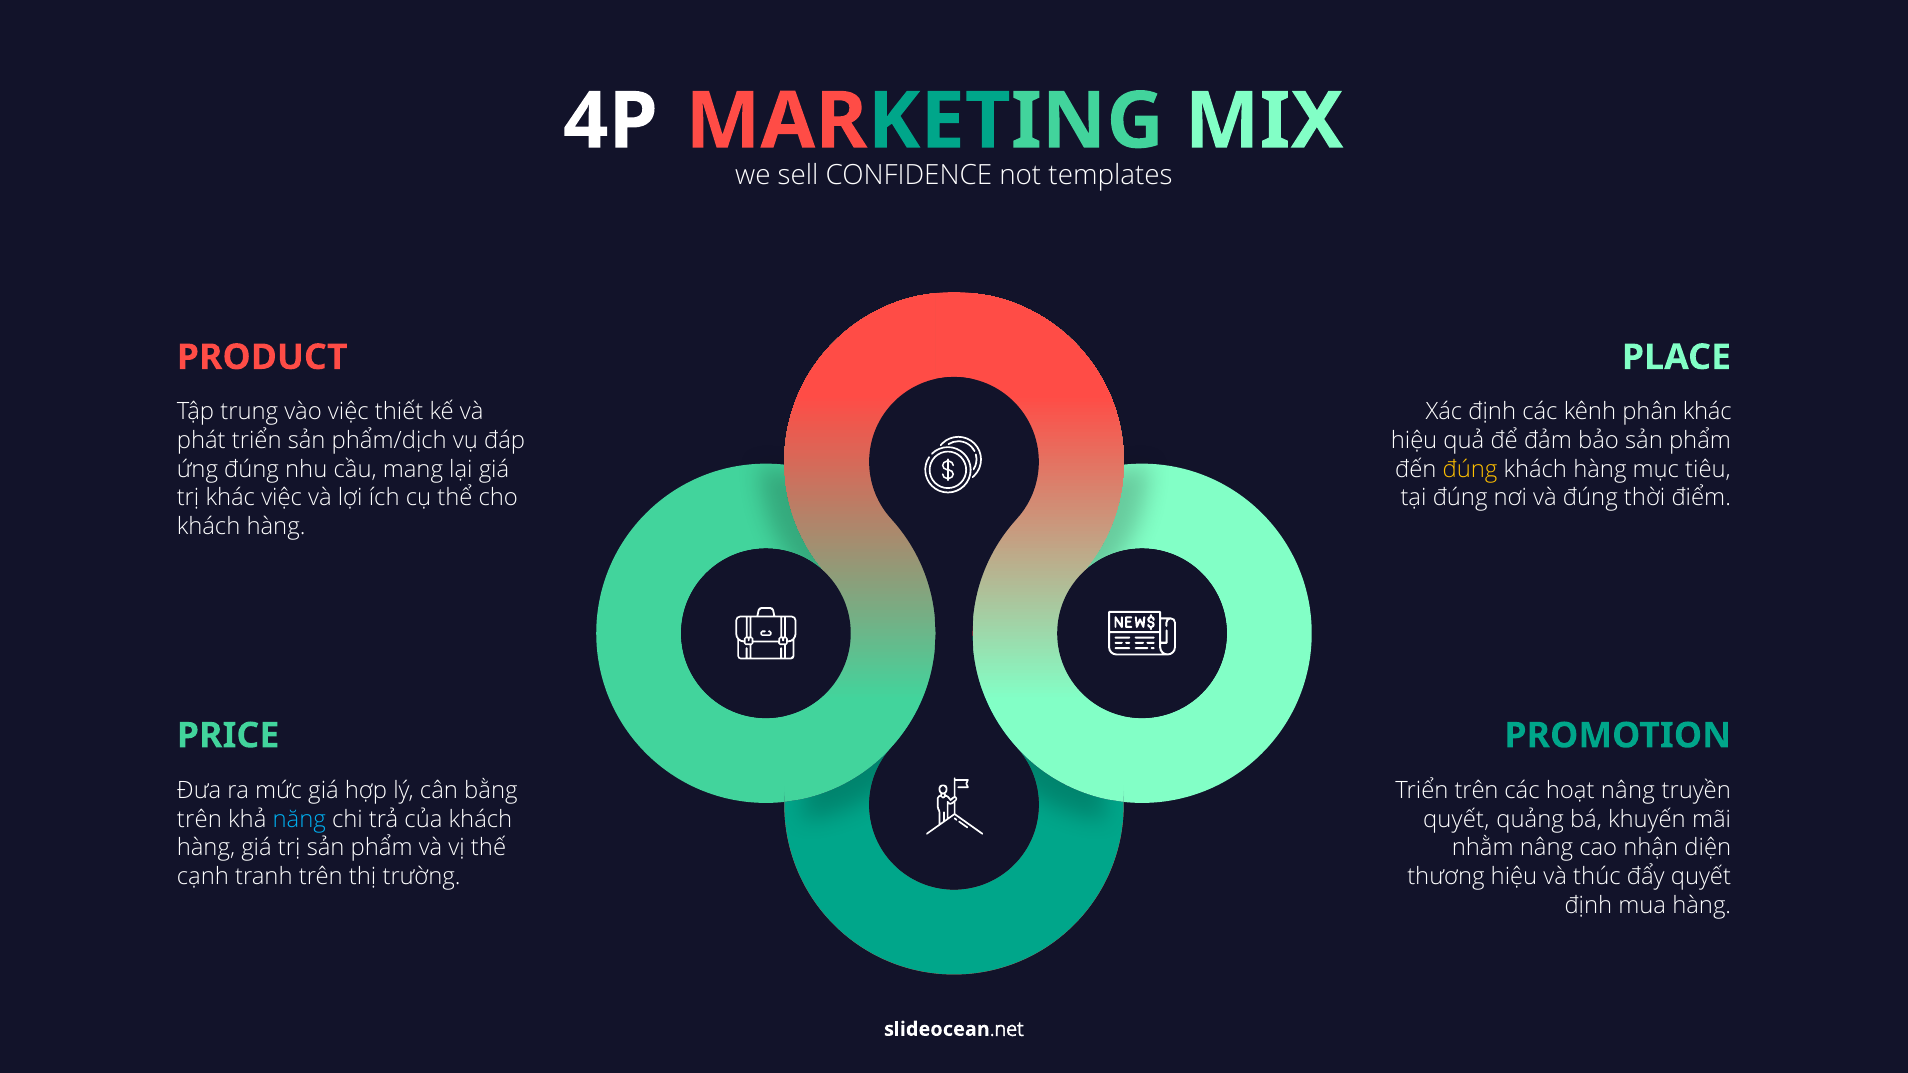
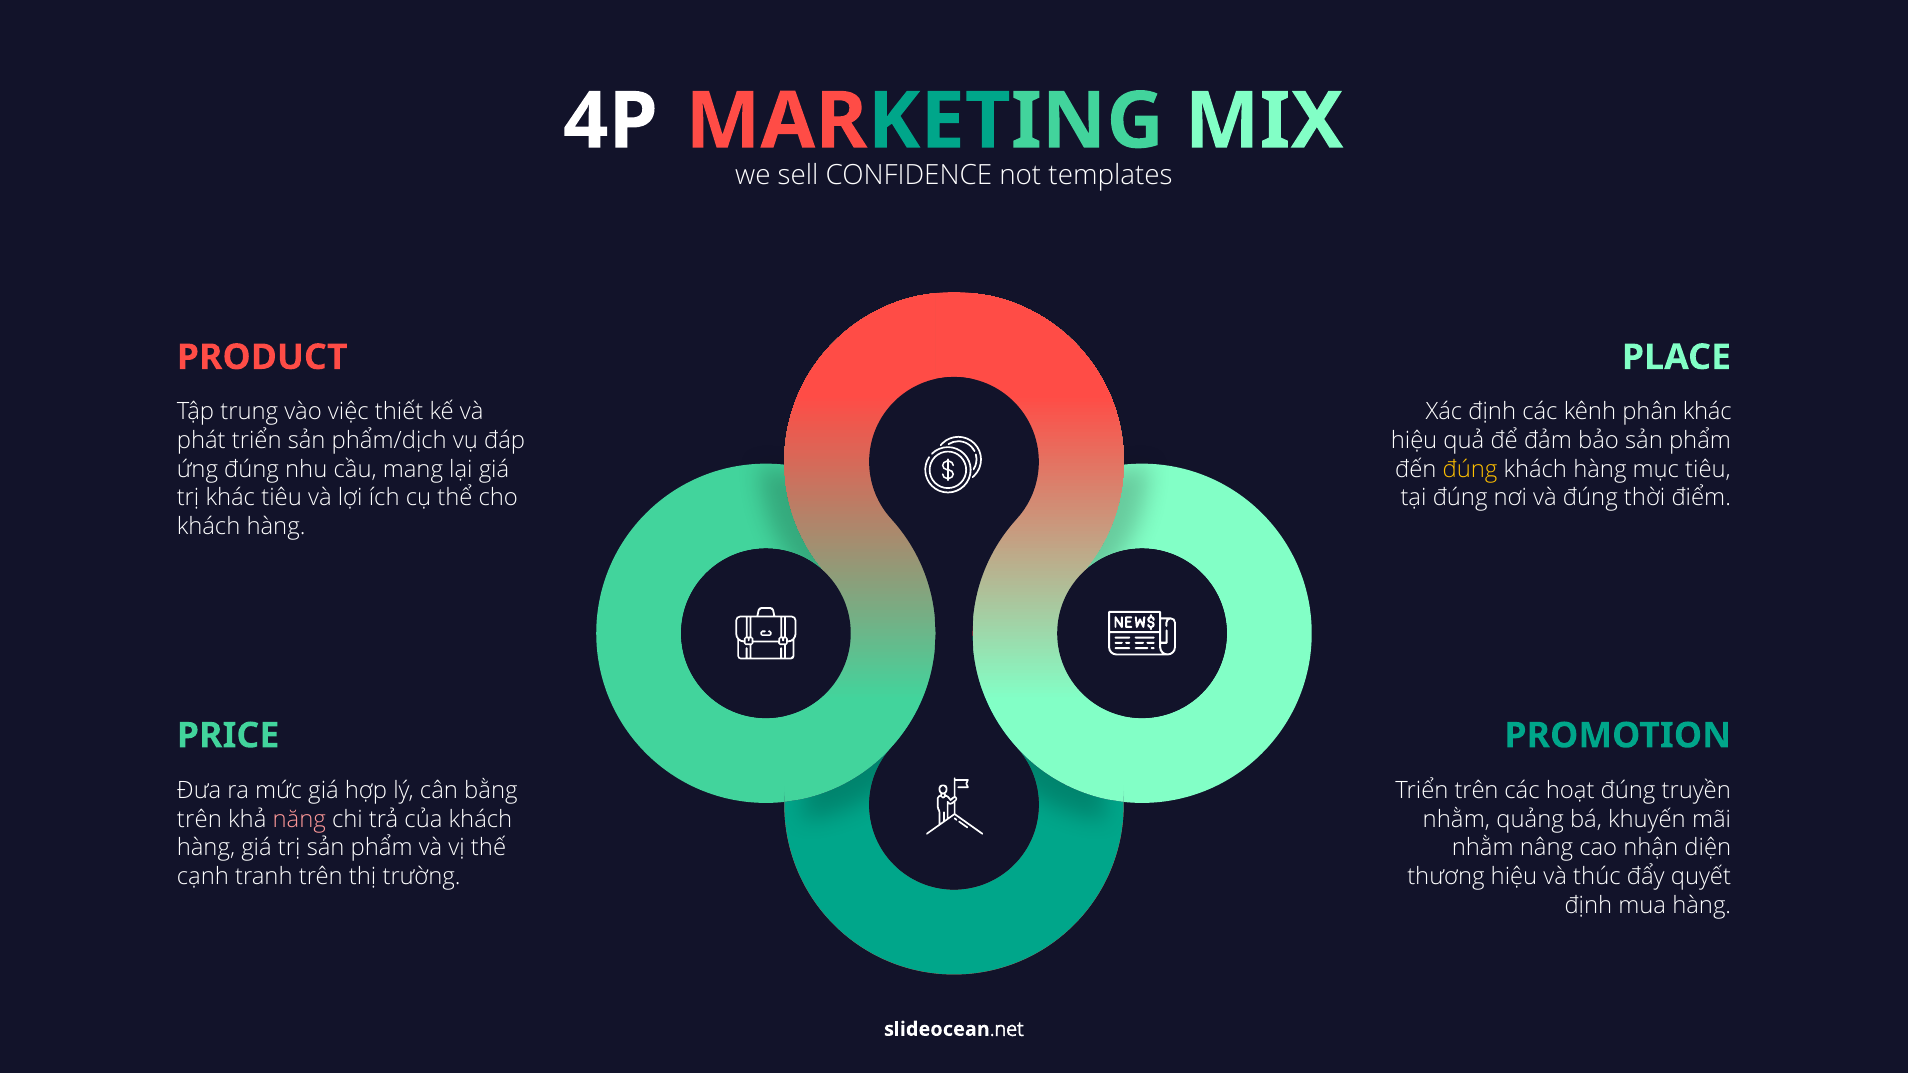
khác việc: việc -> tiêu
hoạt nâng: nâng -> đúng
năng colour: light blue -> pink
quyết at (1456, 820): quyết -> nhằm
